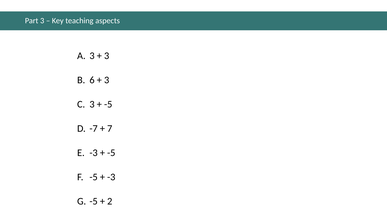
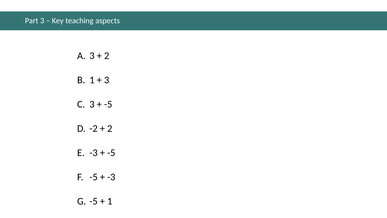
3 at (107, 56): 3 -> 2
6 at (92, 80): 6 -> 1
-7: -7 -> -2
7 at (110, 128): 7 -> 2
2 at (110, 201): 2 -> 1
